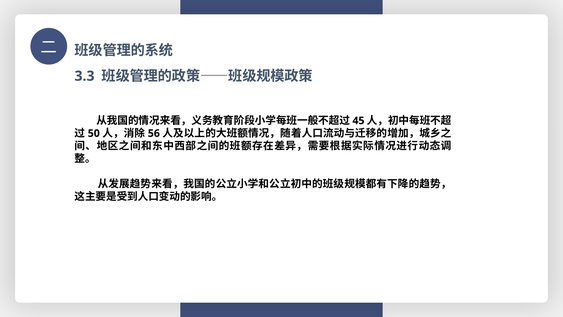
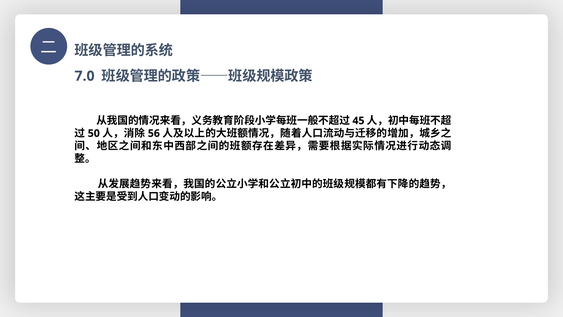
3.3: 3.3 -> 7.0
